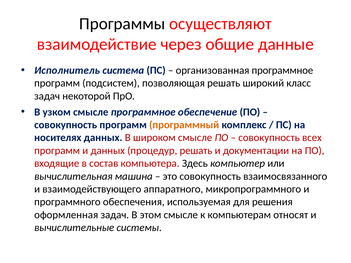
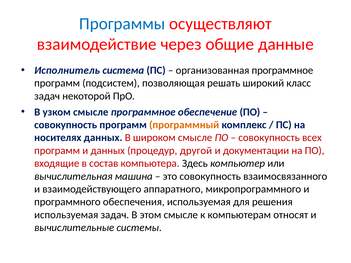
Программы colour: black -> blue
процедур решать: решать -> другой
оформленная at (66, 215): оформленная -> используемая
